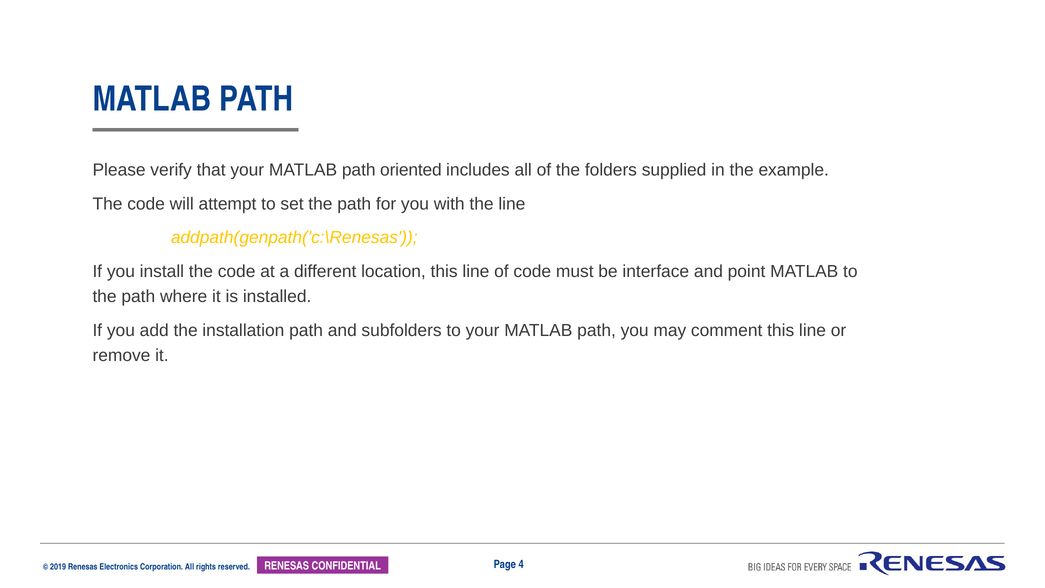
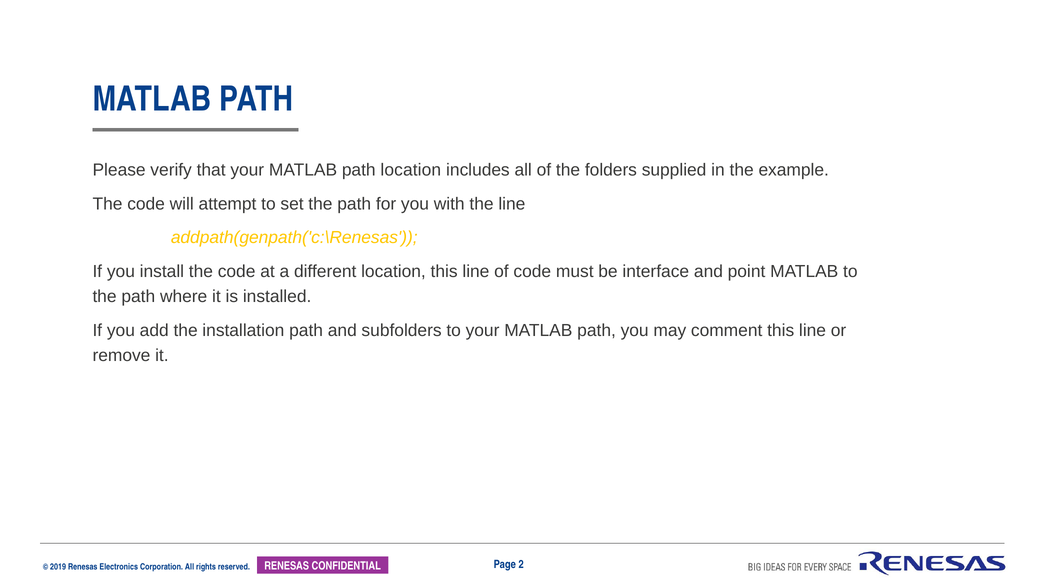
path oriented: oriented -> location
4: 4 -> 2
